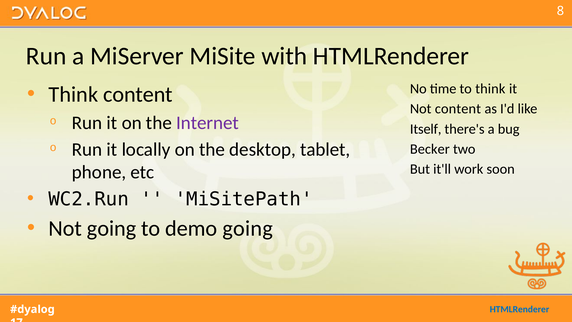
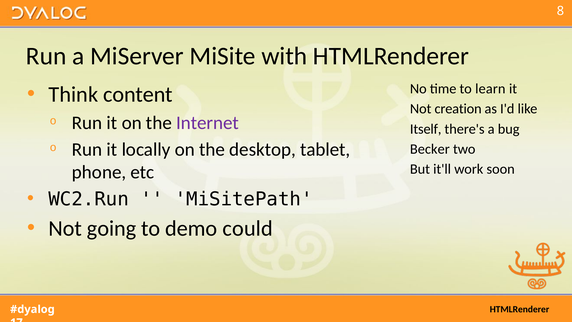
to think: think -> learn
Not content: content -> creation
demo going: going -> could
HTMLRenderer at (519, 309) colour: blue -> black
